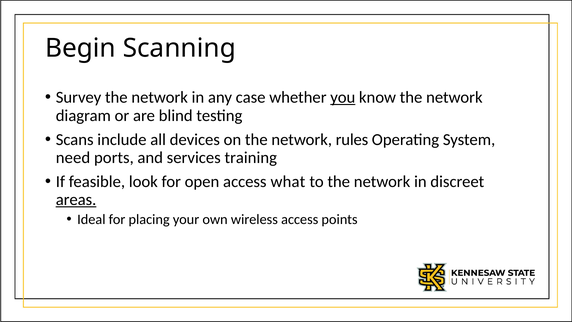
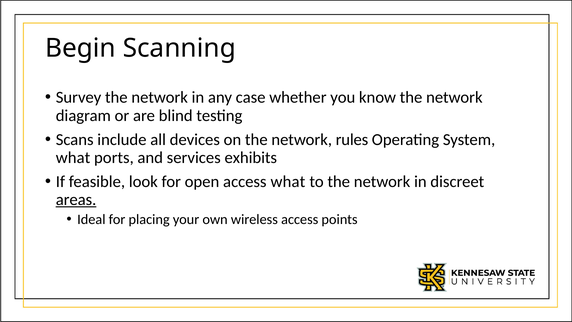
you underline: present -> none
need at (73, 157): need -> what
training: training -> exhibits
